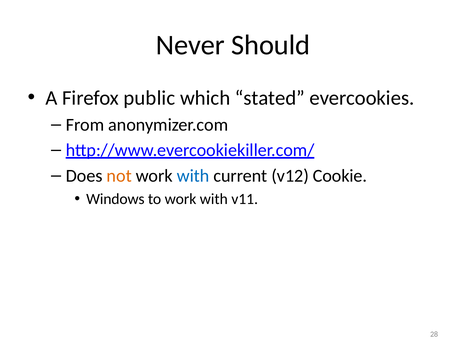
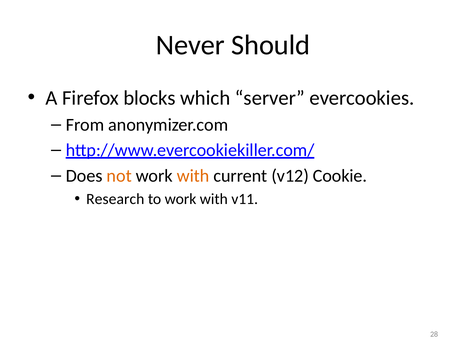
public: public -> blocks
stated: stated -> server
with at (193, 176) colour: blue -> orange
Windows: Windows -> Research
